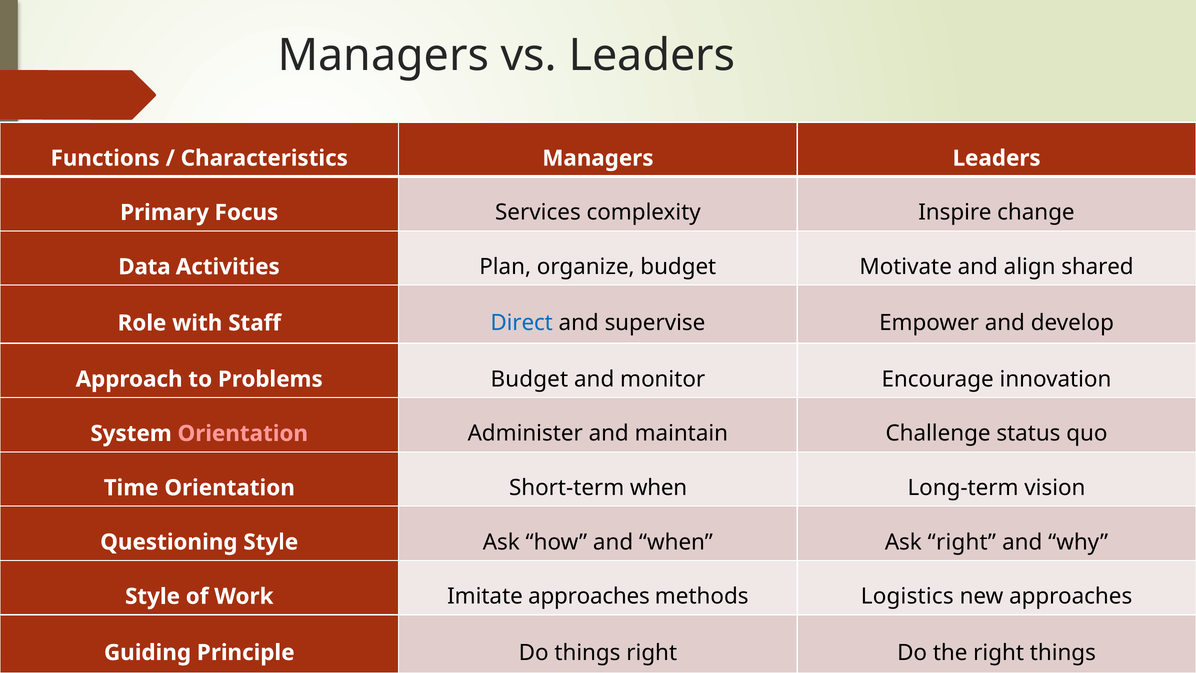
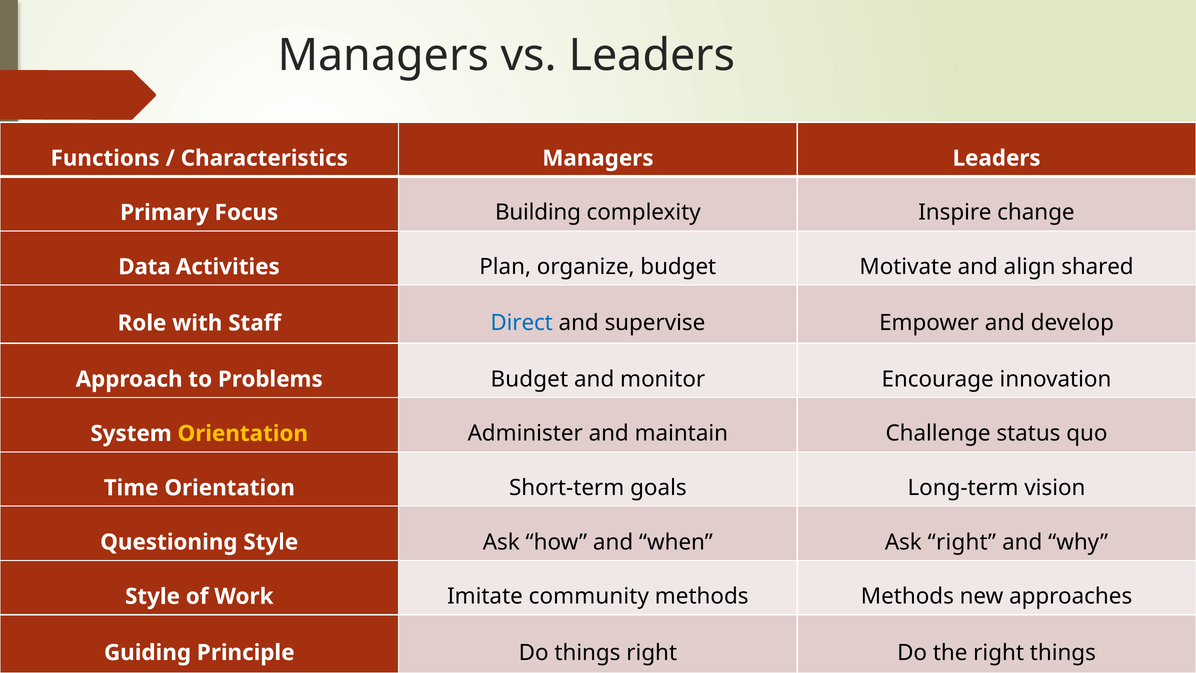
Services: Services -> Building
Orientation at (243, 433) colour: pink -> yellow
Short-term when: when -> goals
Imitate approaches: approaches -> community
methods Logistics: Logistics -> Methods
